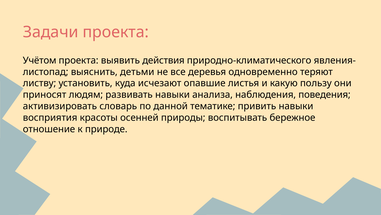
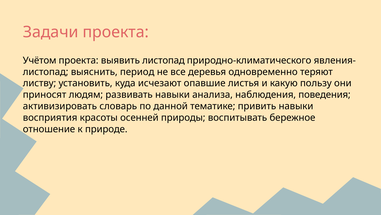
выявить действия: действия -> листопад
детьми: детьми -> период
